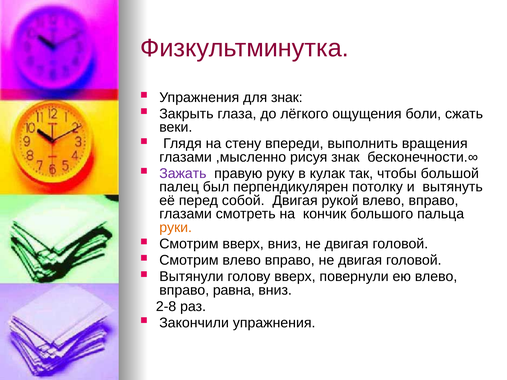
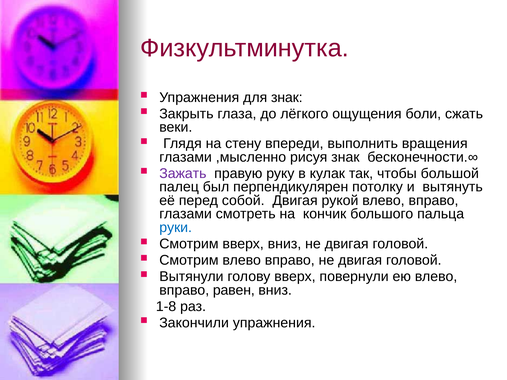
руки colour: orange -> blue
равна: равна -> равен
2-8: 2-8 -> 1-8
